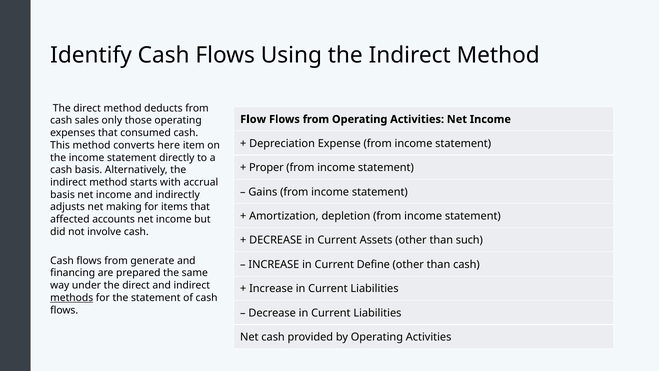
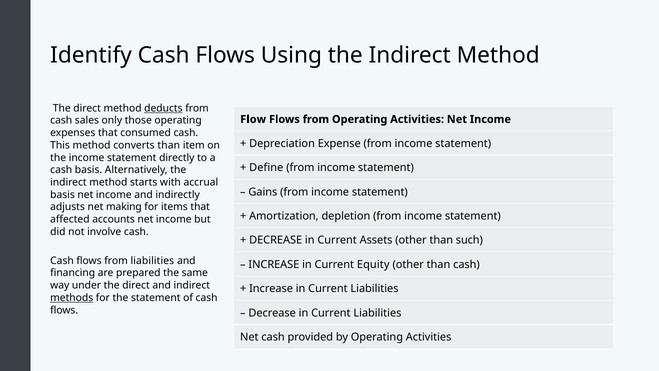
deducts underline: none -> present
converts here: here -> than
Proper: Proper -> Define
from generate: generate -> liabilities
Define: Define -> Equity
